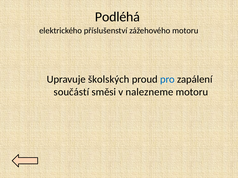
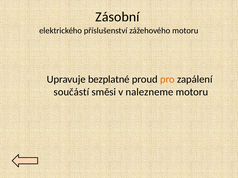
Podléhá: Podléhá -> Zásobní
školských: školských -> bezplatné
pro colour: blue -> orange
